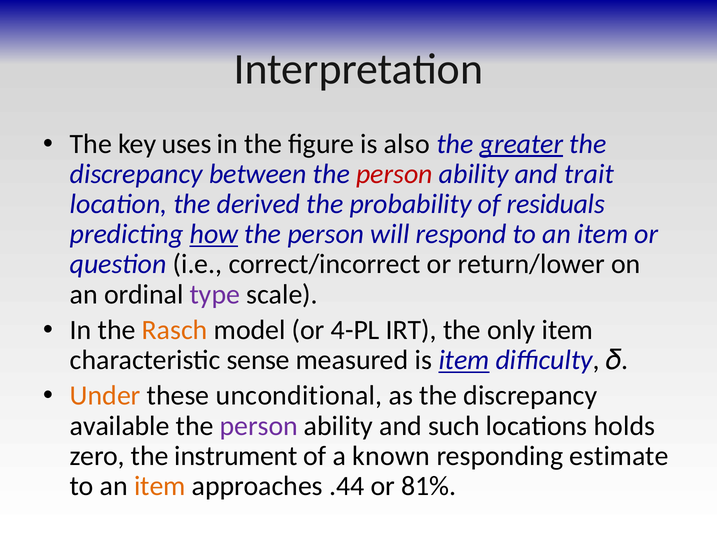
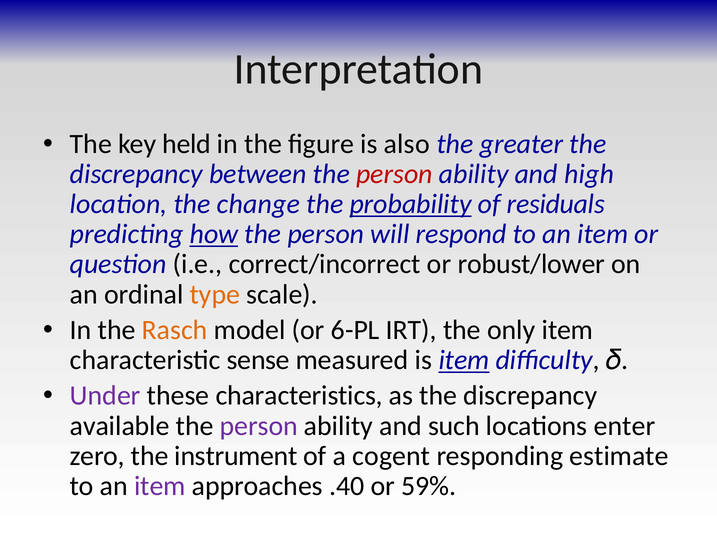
uses: uses -> held
greater underline: present -> none
trait: trait -> high
derived: derived -> change
probability underline: none -> present
return/lower: return/lower -> robust/lower
type colour: purple -> orange
4-PL: 4-PL -> 6-PL
Under colour: orange -> purple
unconditional: unconditional -> characteristics
holds: holds -> enter
known: known -> cogent
item at (160, 486) colour: orange -> purple
.44: .44 -> .40
81%: 81% -> 59%
